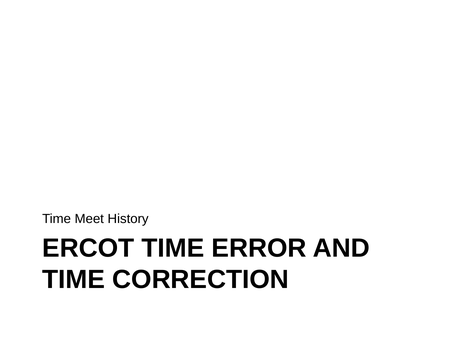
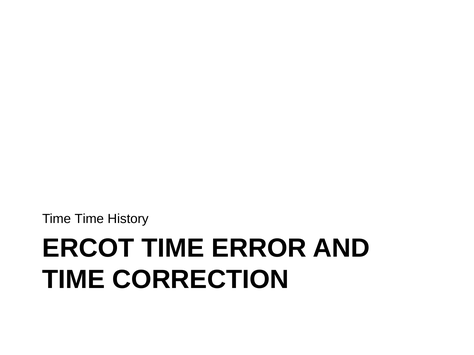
Time Meet: Meet -> Time
